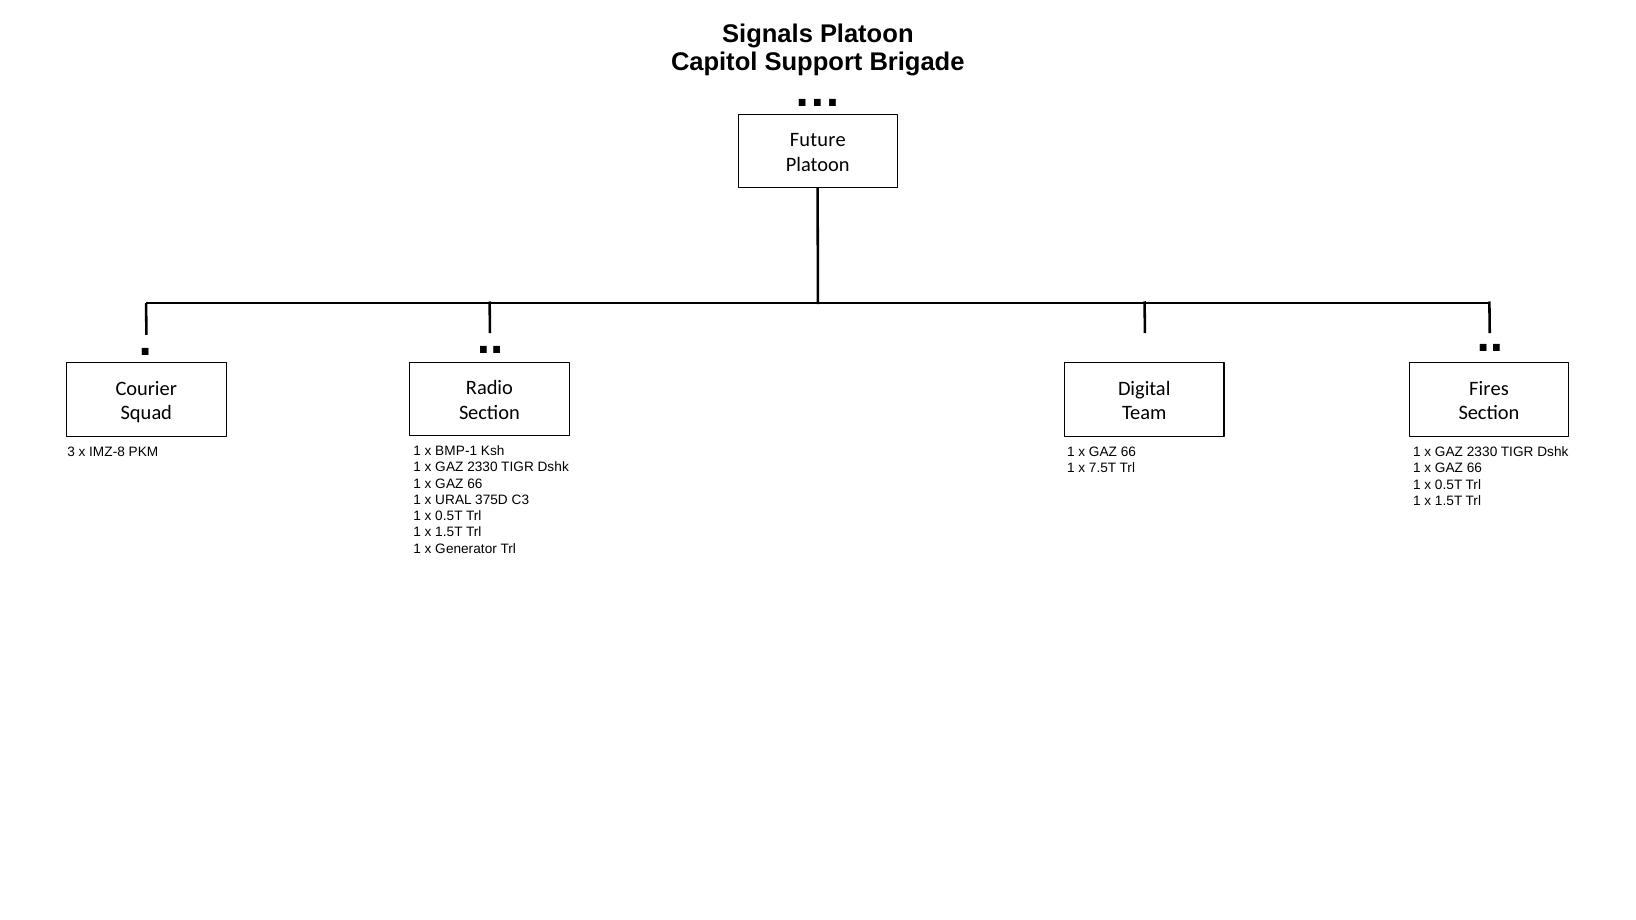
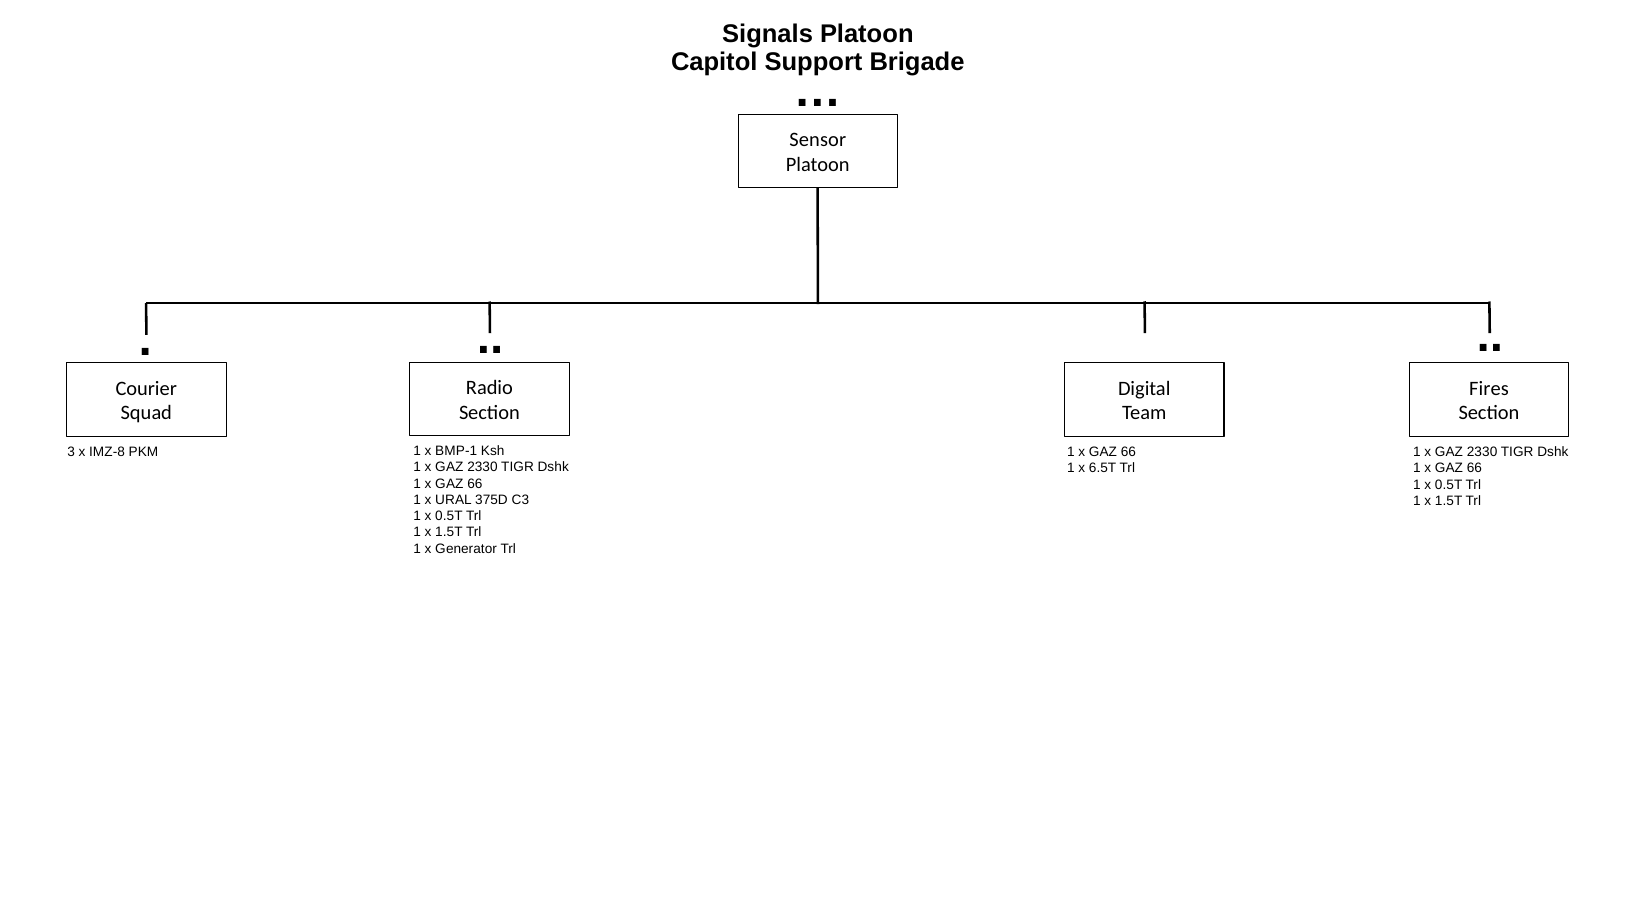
Future: Future -> Sensor
7.5T: 7.5T -> 6.5T
